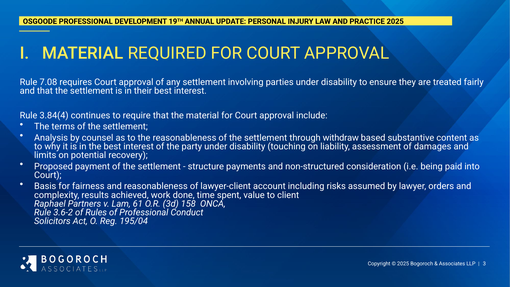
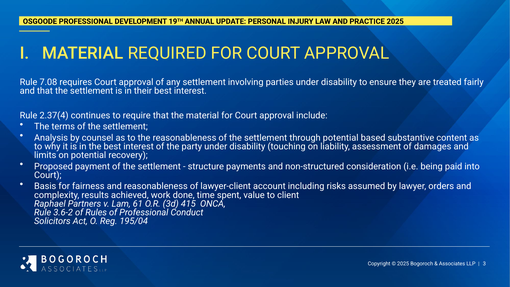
3.84(4: 3.84(4 -> 2.37(4
through withdraw: withdraw -> potential
158: 158 -> 415
